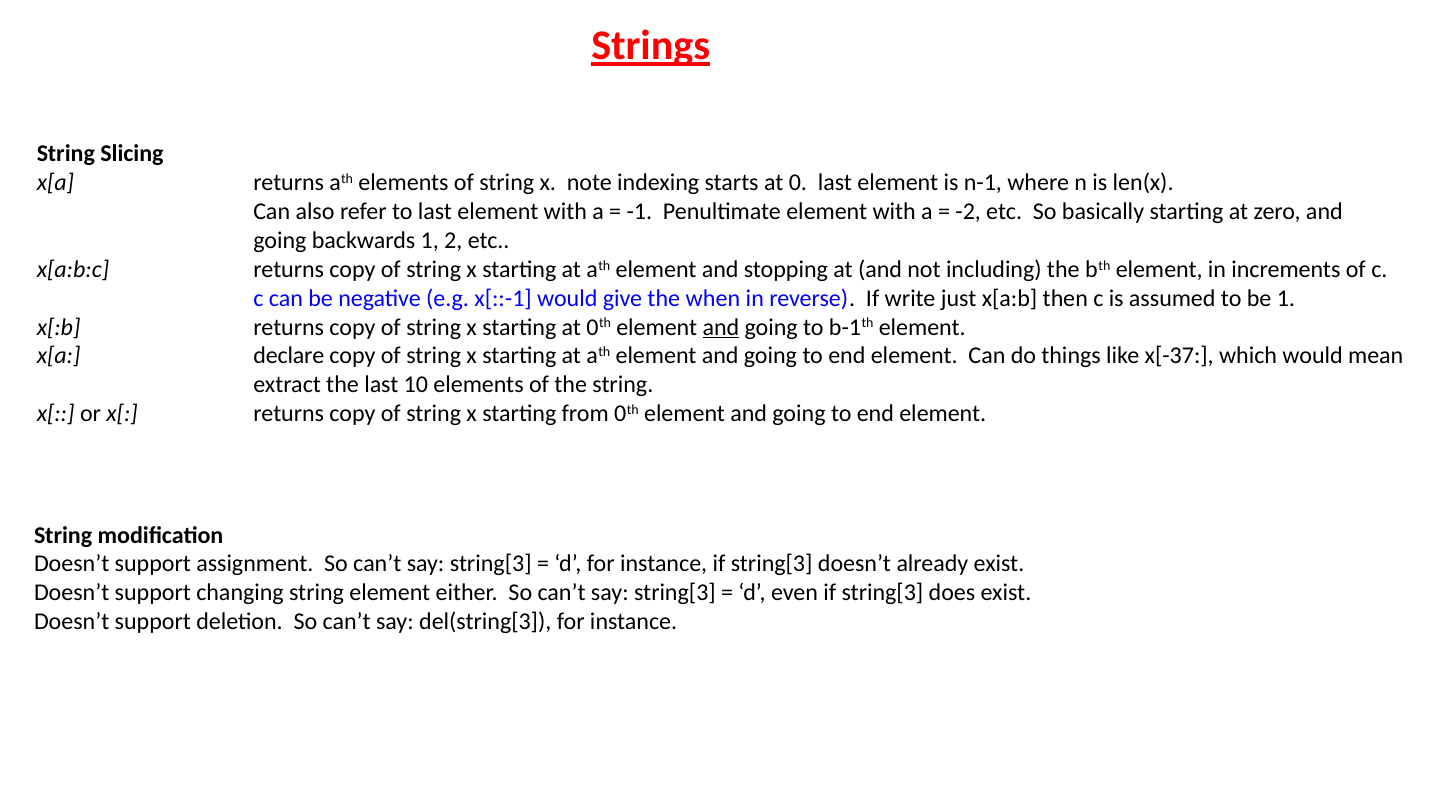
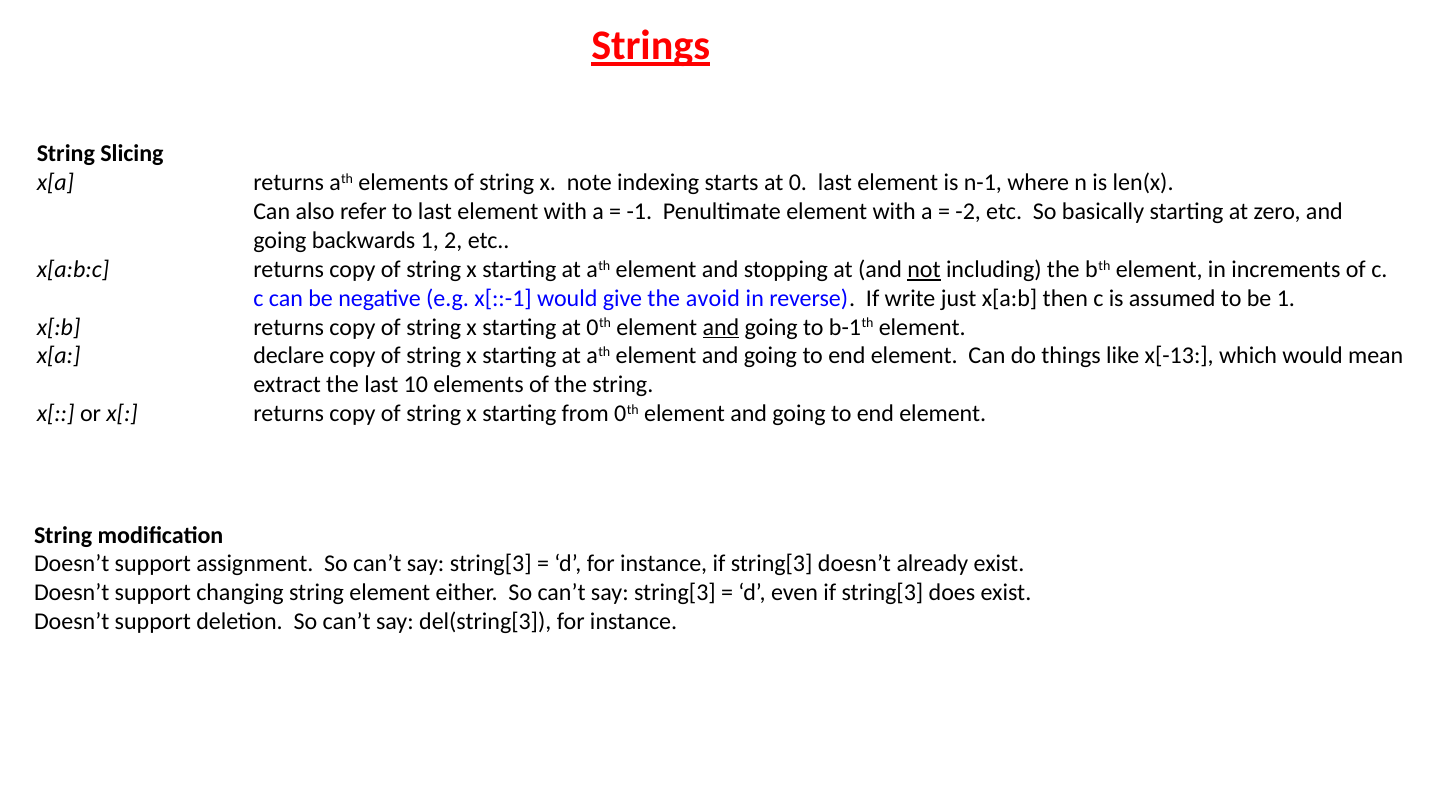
not underline: none -> present
when: when -> avoid
x[-37: x[-37 -> x[-13
